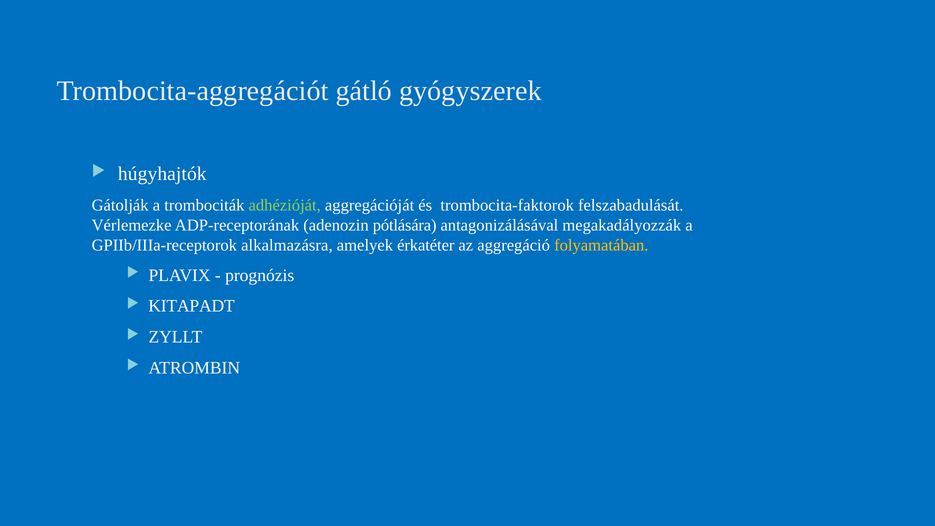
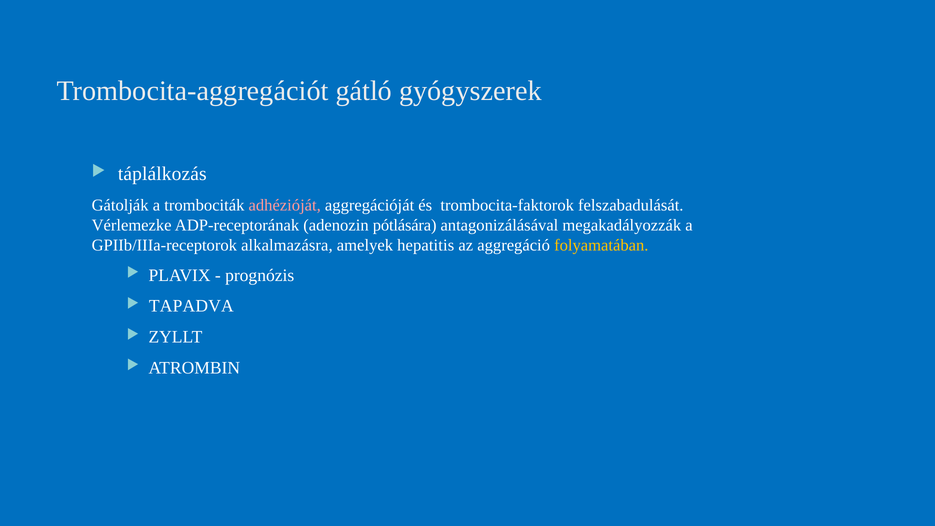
húgyhajtók: húgyhajtók -> táplálkozás
adhézióját colour: light green -> pink
érkatéter: érkatéter -> hepatitis
KITAPADT: KITAPADT -> TAPADVA
